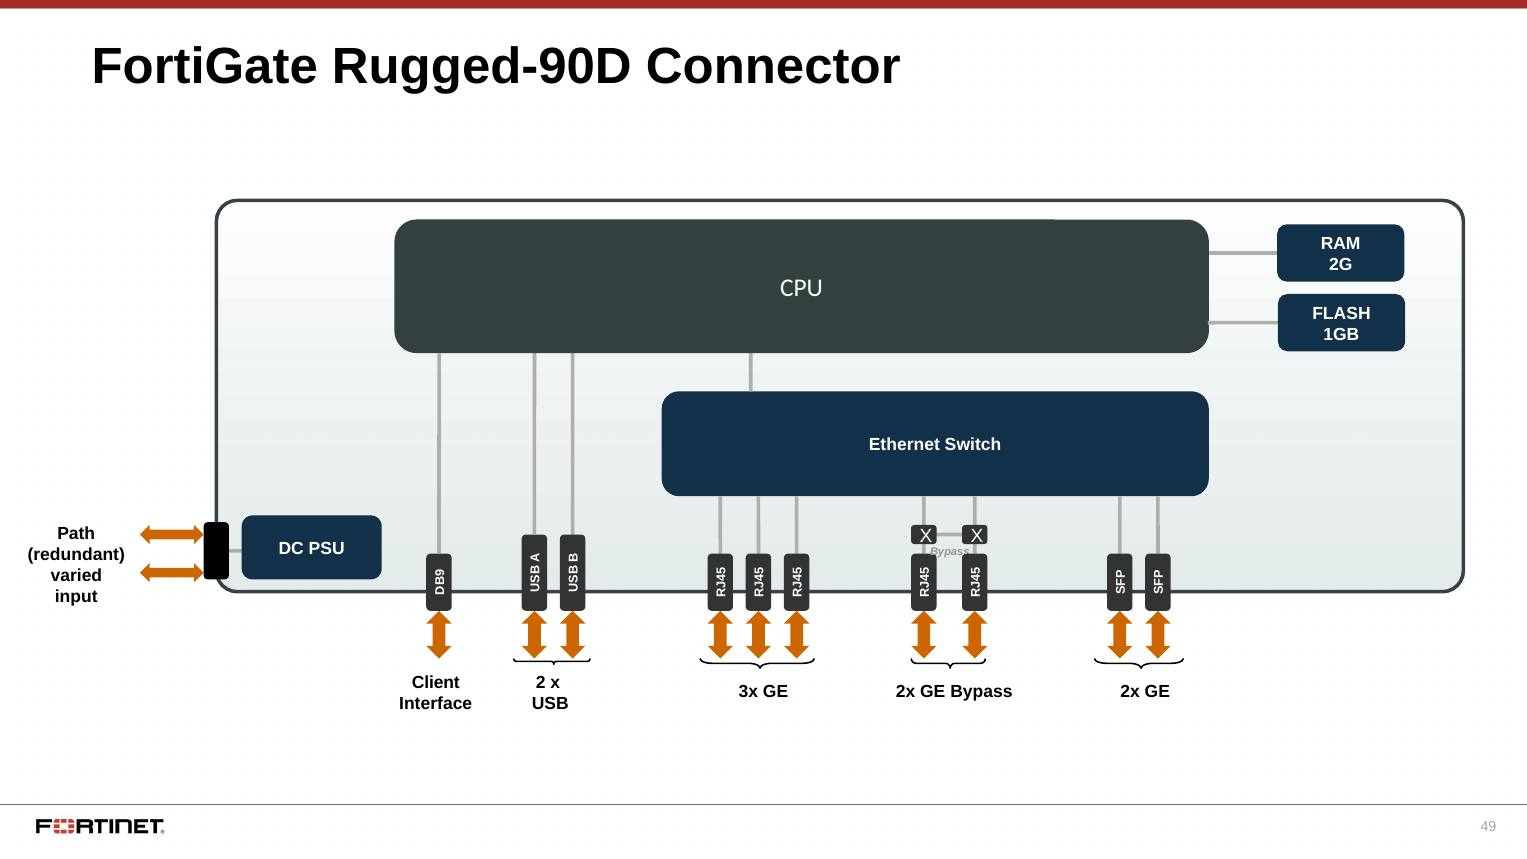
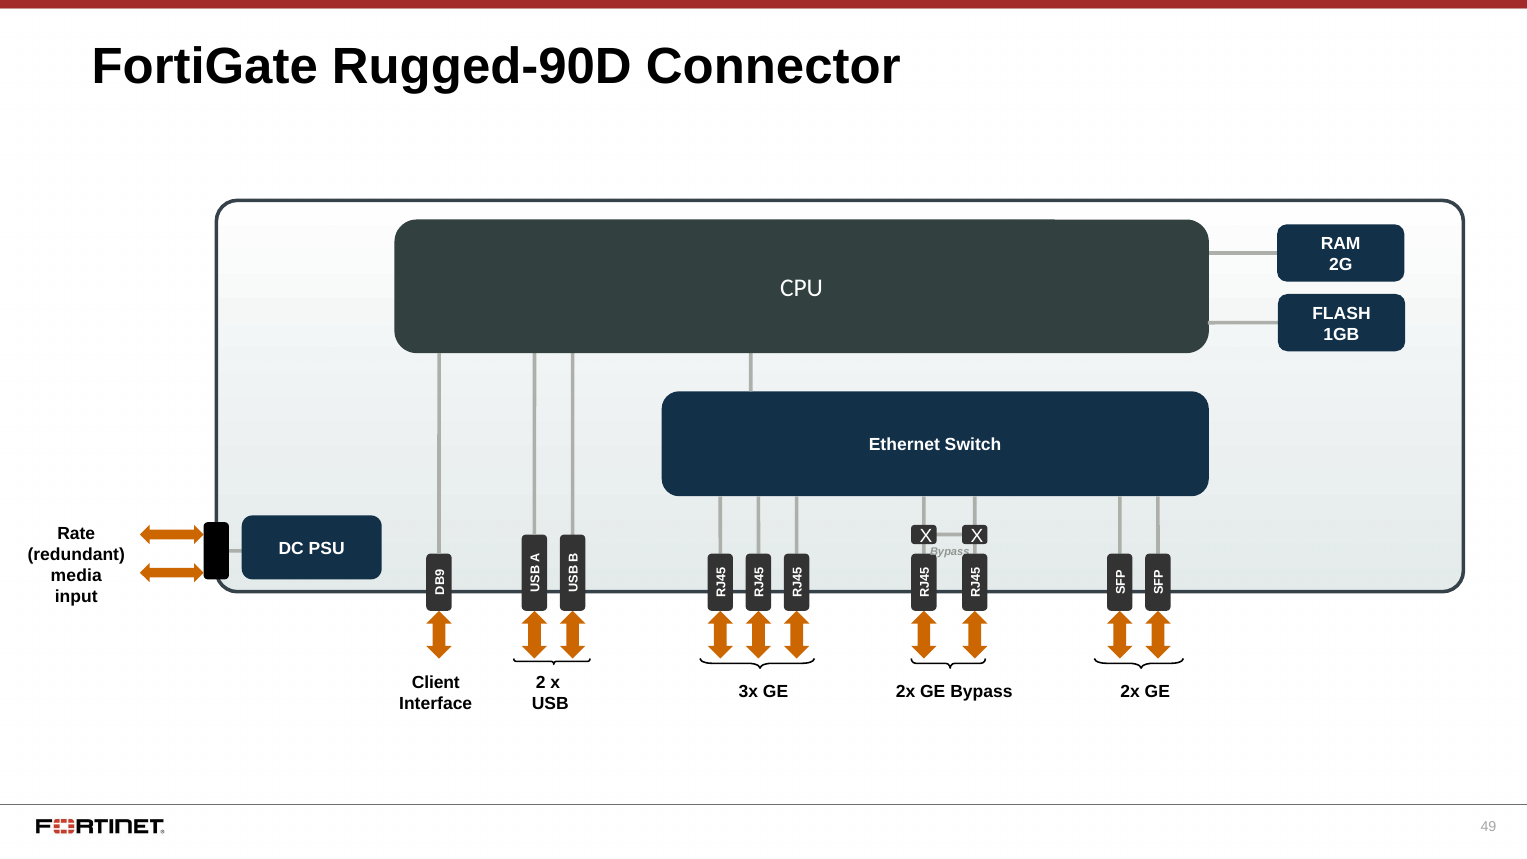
Path: Path -> Rate
varied: varied -> media
